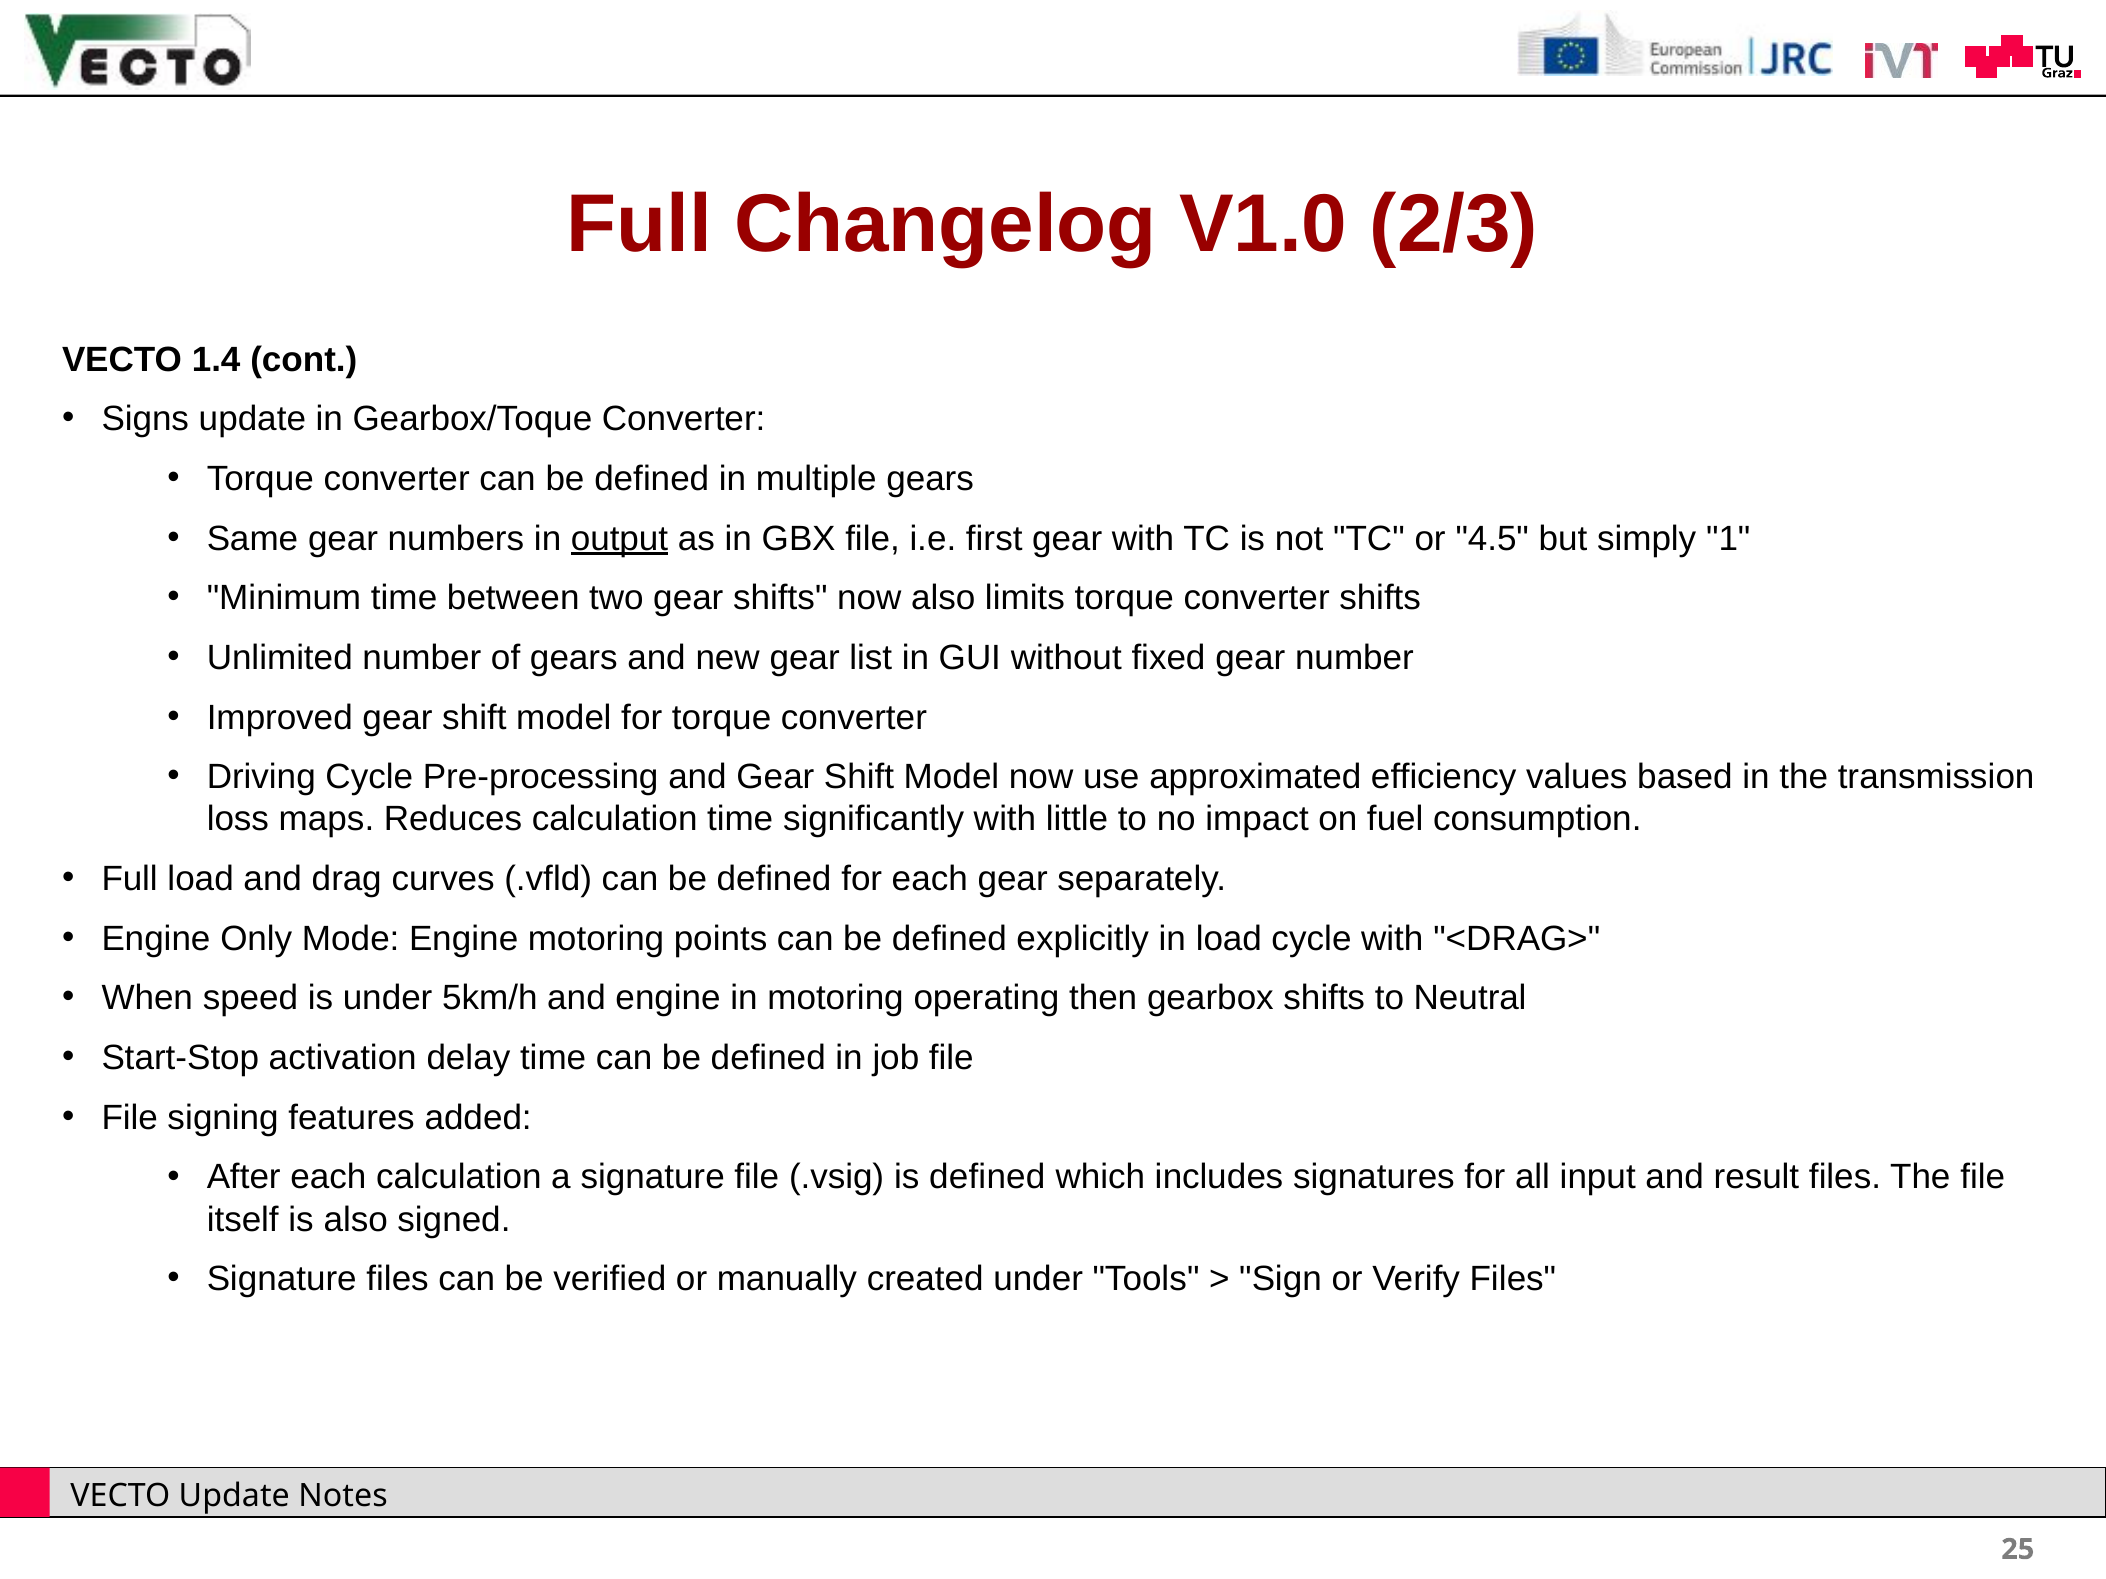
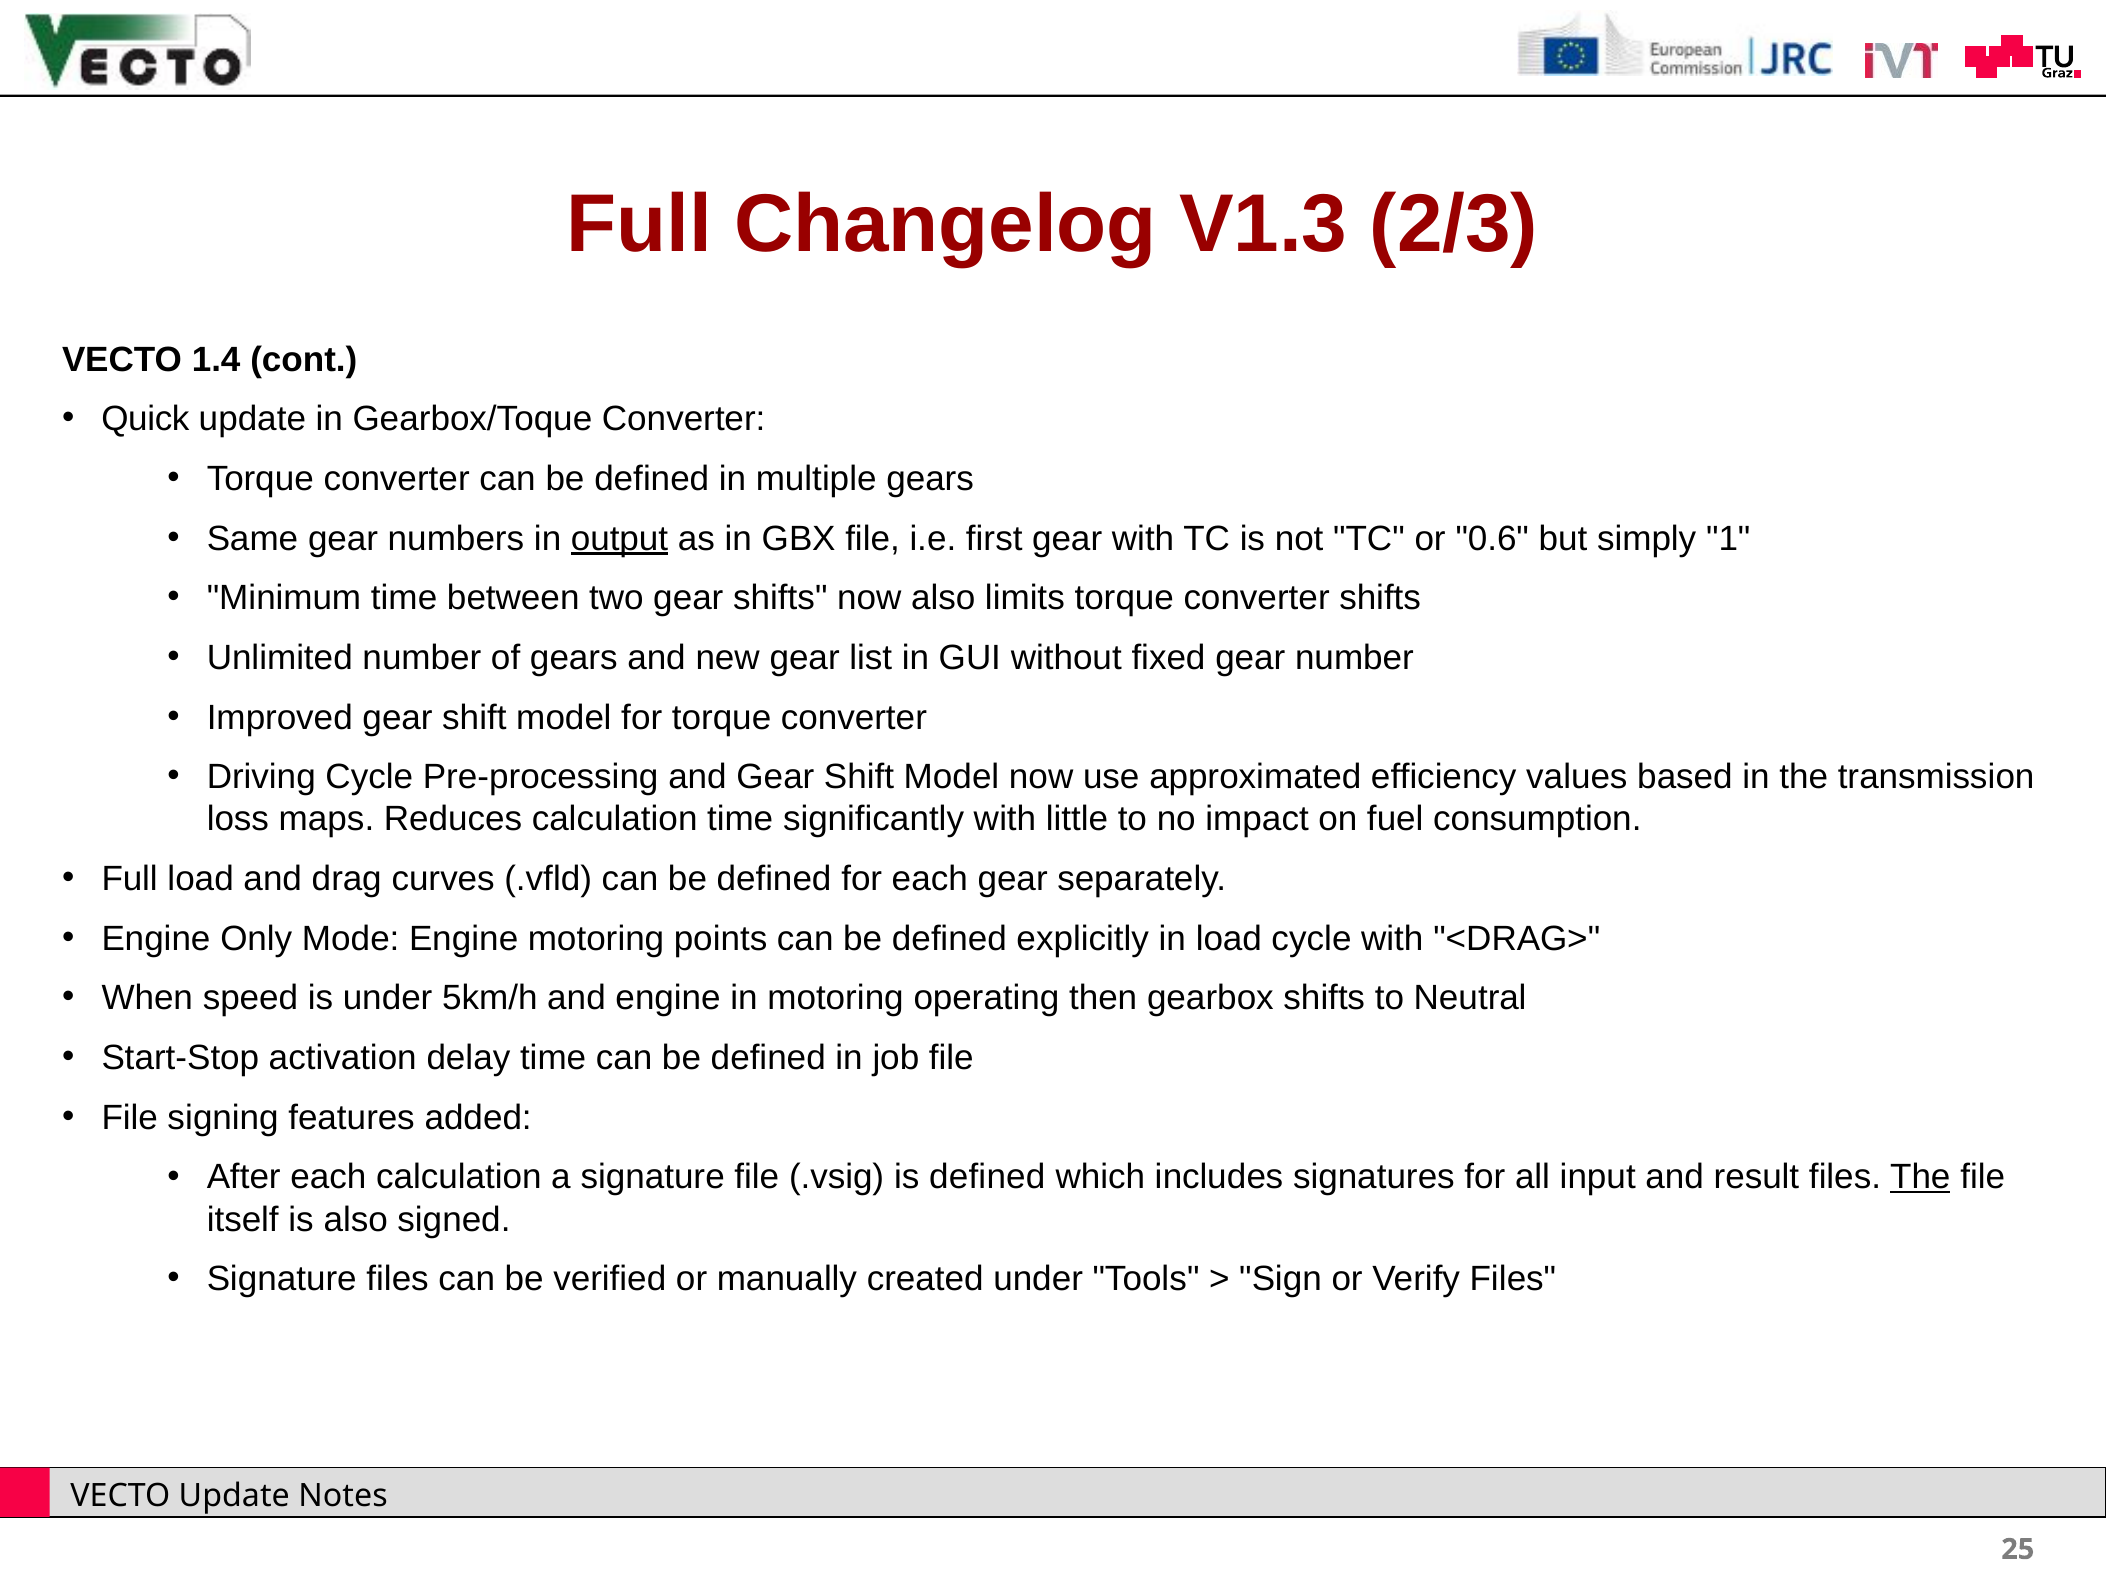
V1.0: V1.0 -> V1.3
Signs: Signs -> Quick
4.5: 4.5 -> 0.6
The at (1920, 1178) underline: none -> present
